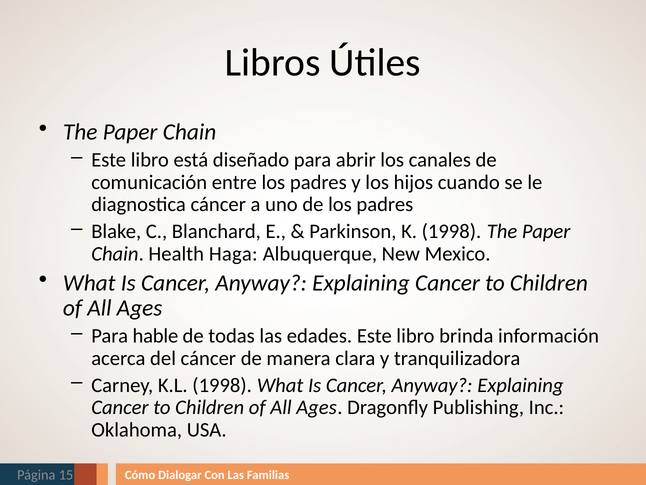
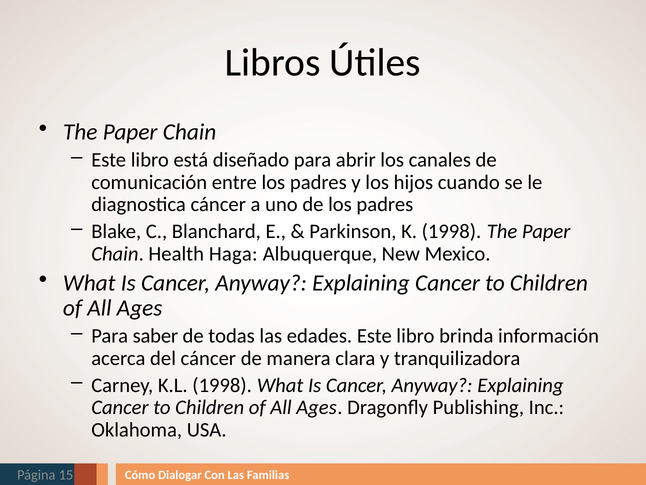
hable: hable -> saber
